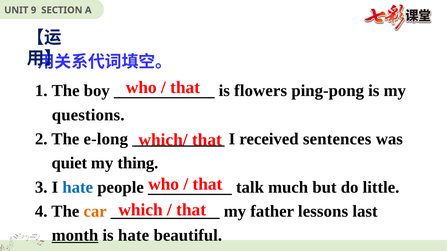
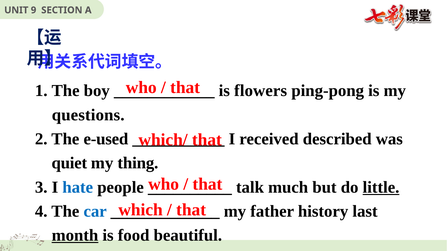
e-long: e-long -> e-used
sentences: sentences -> described
little underline: none -> present
car colour: orange -> blue
lessons: lessons -> history
is hate: hate -> food
